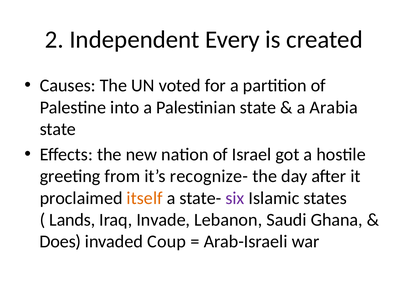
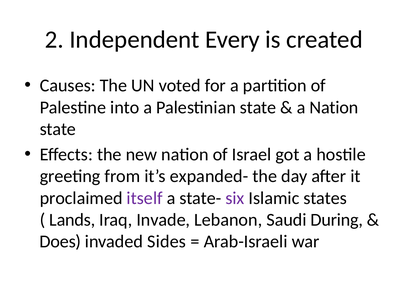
a Arabia: Arabia -> Nation
recognize-: recognize- -> expanded-
itself colour: orange -> purple
Ghana: Ghana -> During
Coup: Coup -> Sides
